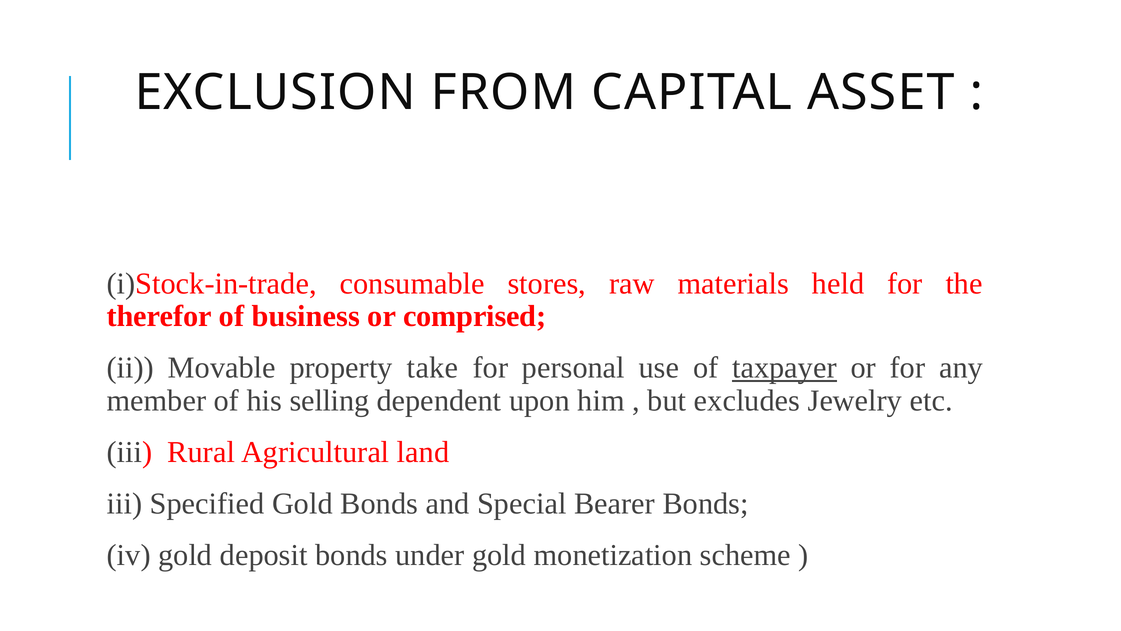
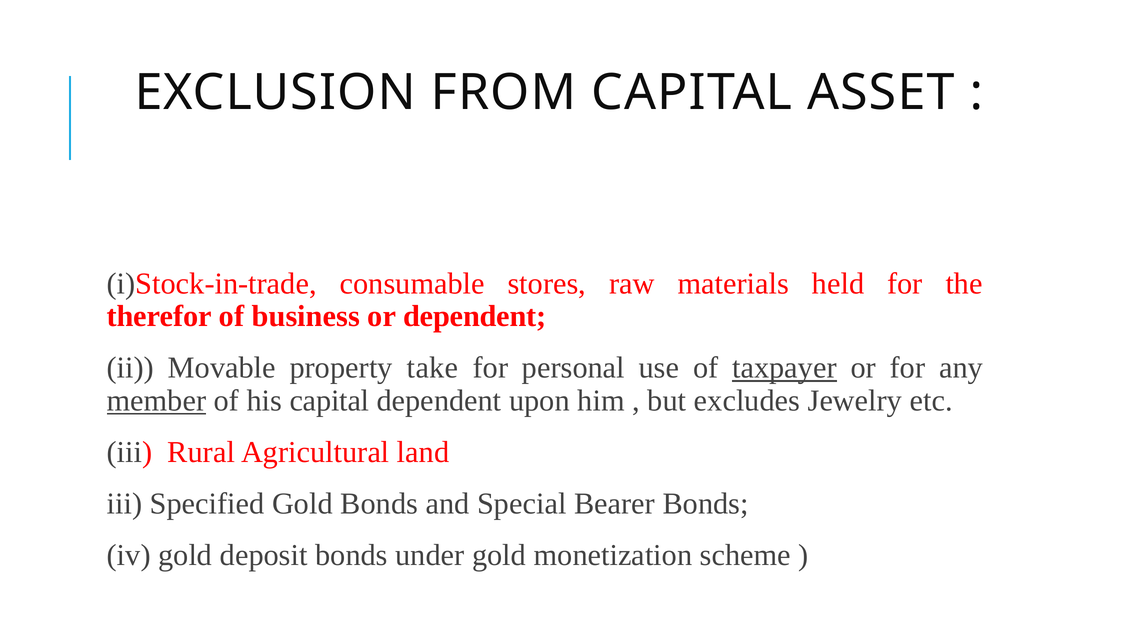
or comprised: comprised -> dependent
member underline: none -> present
his selling: selling -> capital
